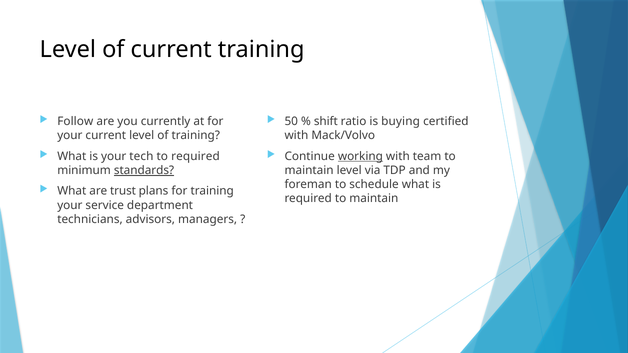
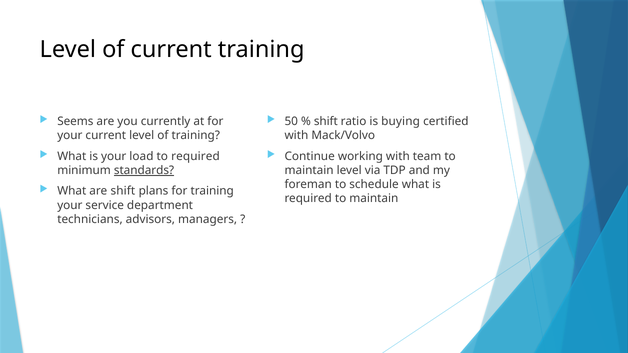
Follow: Follow -> Seems
tech: tech -> load
working underline: present -> none
are trust: trust -> shift
